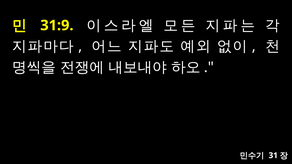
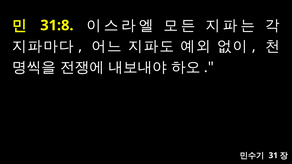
31:9: 31:9 -> 31:8
